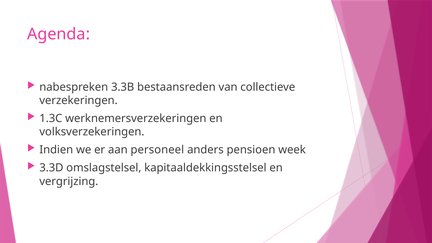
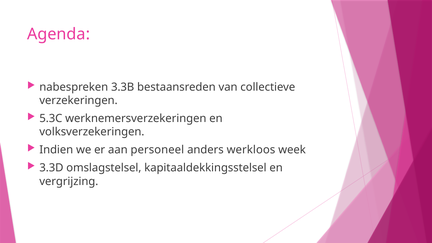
1.3C: 1.3C -> 5.3C
pensioen: pensioen -> werkloos
